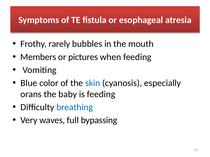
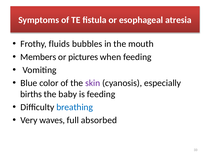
rarely: rarely -> fluids
skin colour: blue -> purple
orans: orans -> births
bypassing: bypassing -> absorbed
